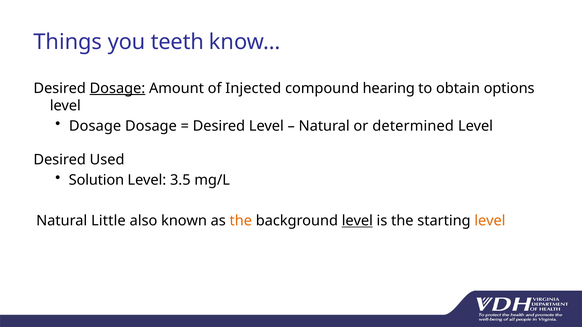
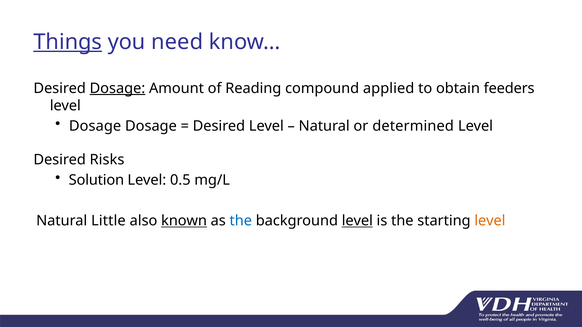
Things underline: none -> present
teeth: teeth -> need
Injected: Injected -> Reading
hearing: hearing -> applied
options: options -> feeders
Used: Used -> Risks
3.5: 3.5 -> 0.5
known underline: none -> present
the at (241, 221) colour: orange -> blue
